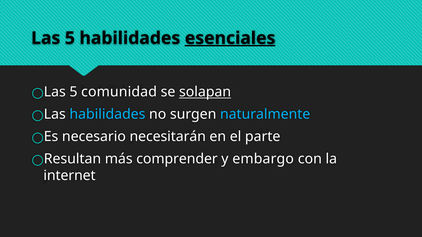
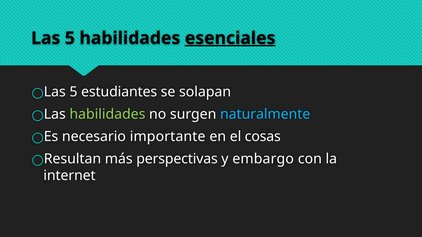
comunidad: comunidad -> estudiantes
solapan underline: present -> none
habilidades at (107, 114) colour: light blue -> light green
necesitarán: necesitarán -> importante
parte: parte -> cosas
comprender: comprender -> perspectivas
